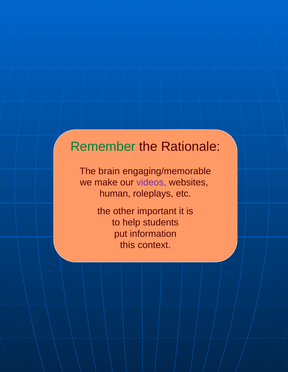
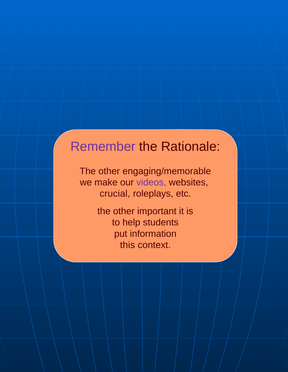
Remember colour: green -> purple
brain at (109, 171): brain -> other
human: human -> crucial
